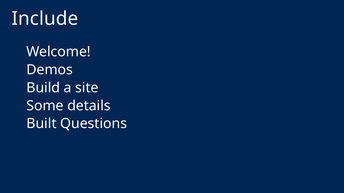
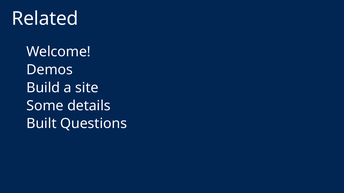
Include: Include -> Related
